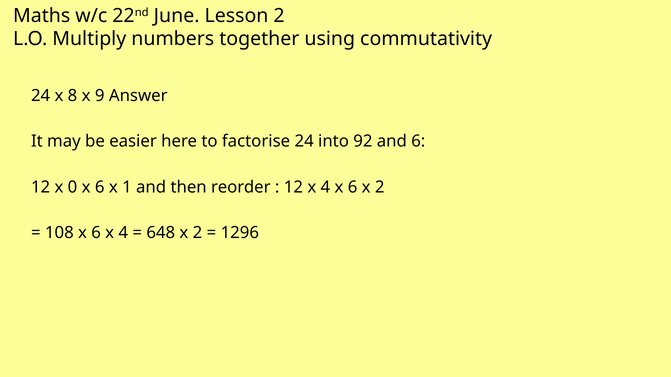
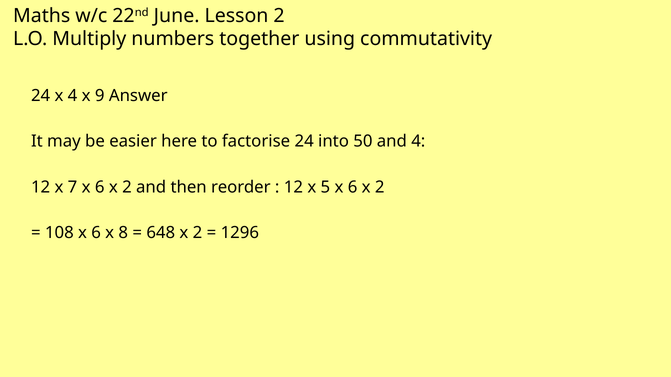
x 8: 8 -> 4
92: 92 -> 50
and 6: 6 -> 4
0: 0 -> 7
1 at (127, 187): 1 -> 2
12 x 4: 4 -> 5
6 x 4: 4 -> 8
